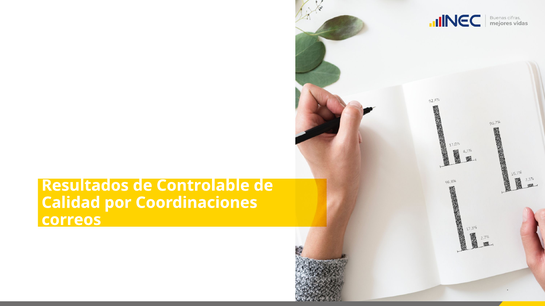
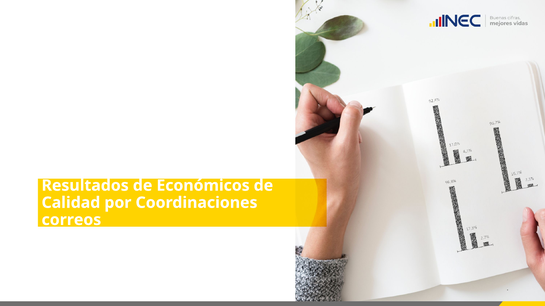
Controlable: Controlable -> Económicos
